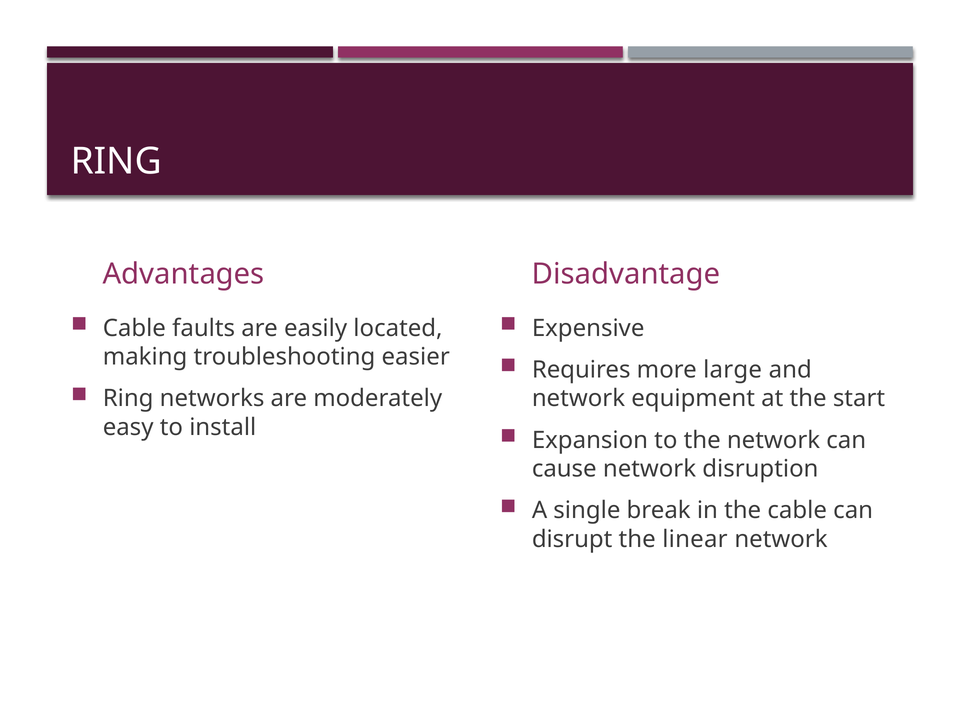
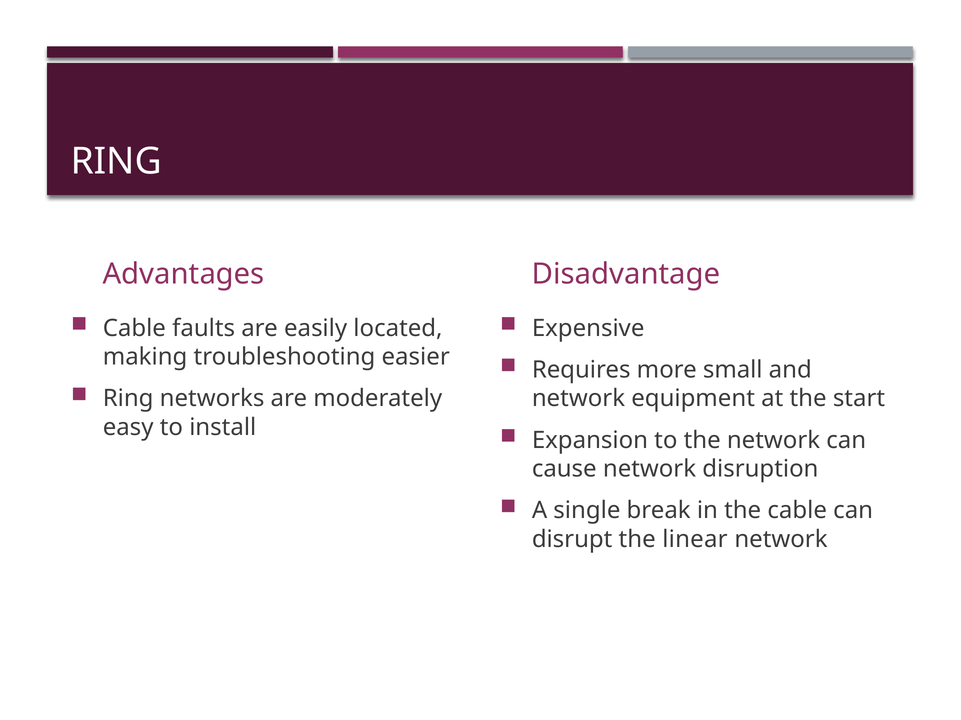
large: large -> small
